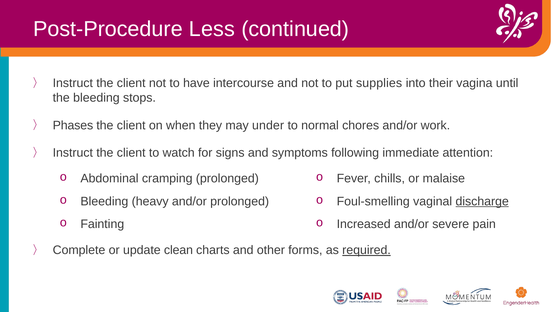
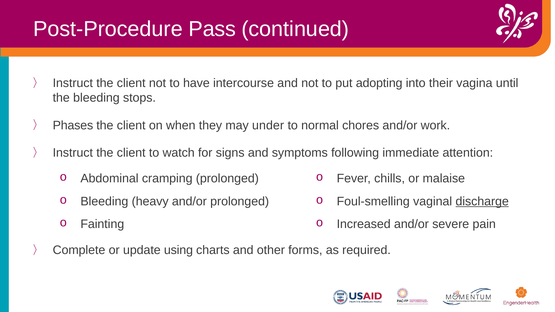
Less: Less -> Pass
supplies: supplies -> adopting
clean: clean -> using
required underline: present -> none
